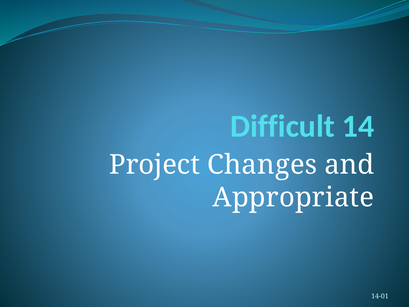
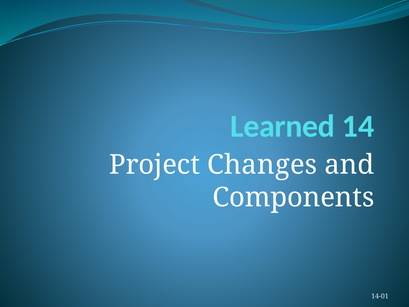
Difficult: Difficult -> Learned
Appropriate: Appropriate -> Components
